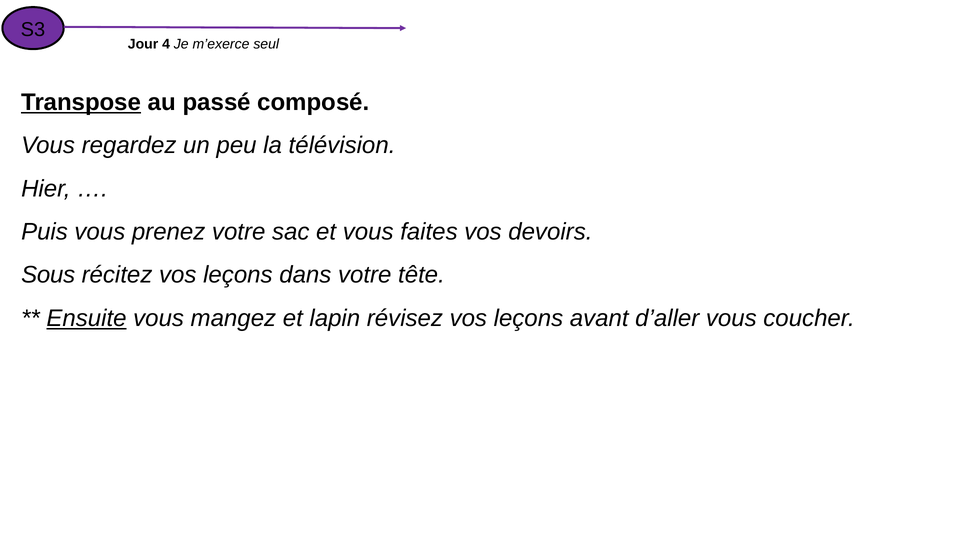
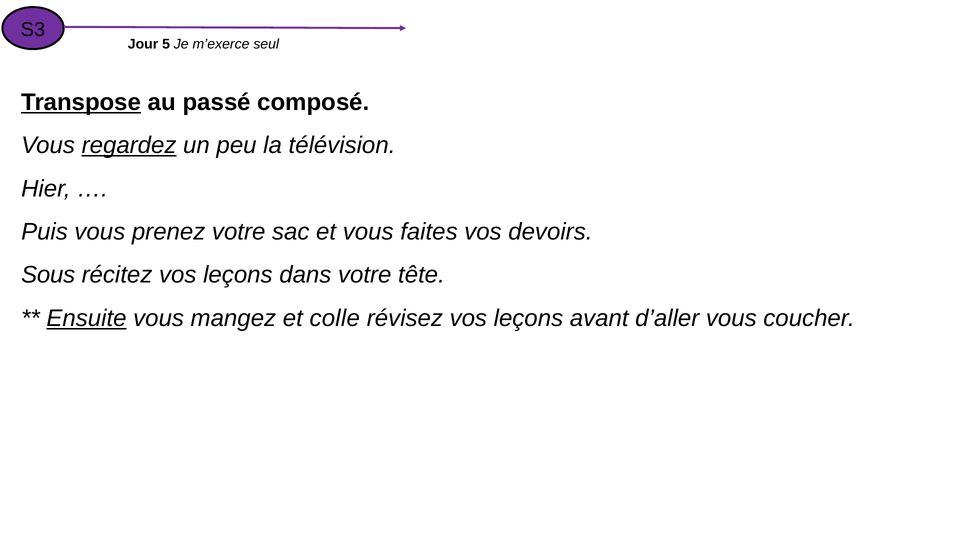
4: 4 -> 5
regardez underline: none -> present
lapin: lapin -> colle
